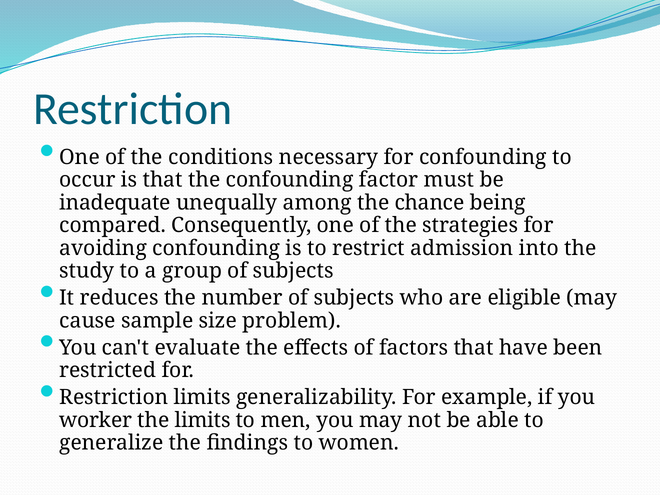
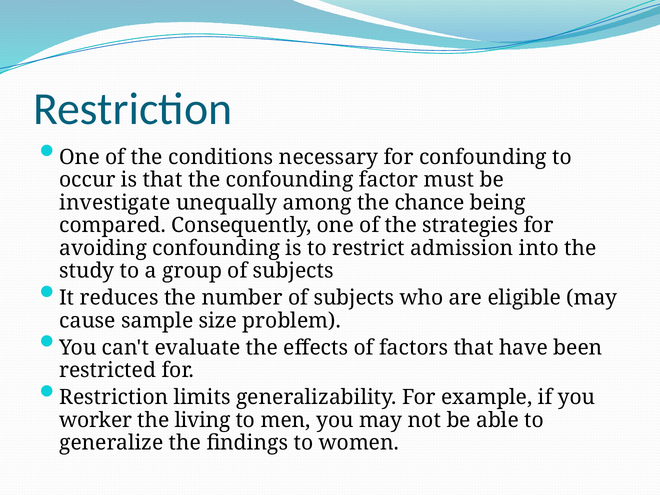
inadequate: inadequate -> investigate
the limits: limits -> living
